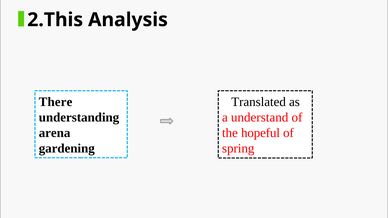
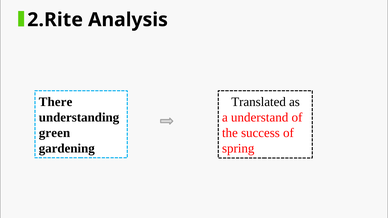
2.This: 2.This -> 2.Rite
arena: arena -> green
hopeful: hopeful -> success
